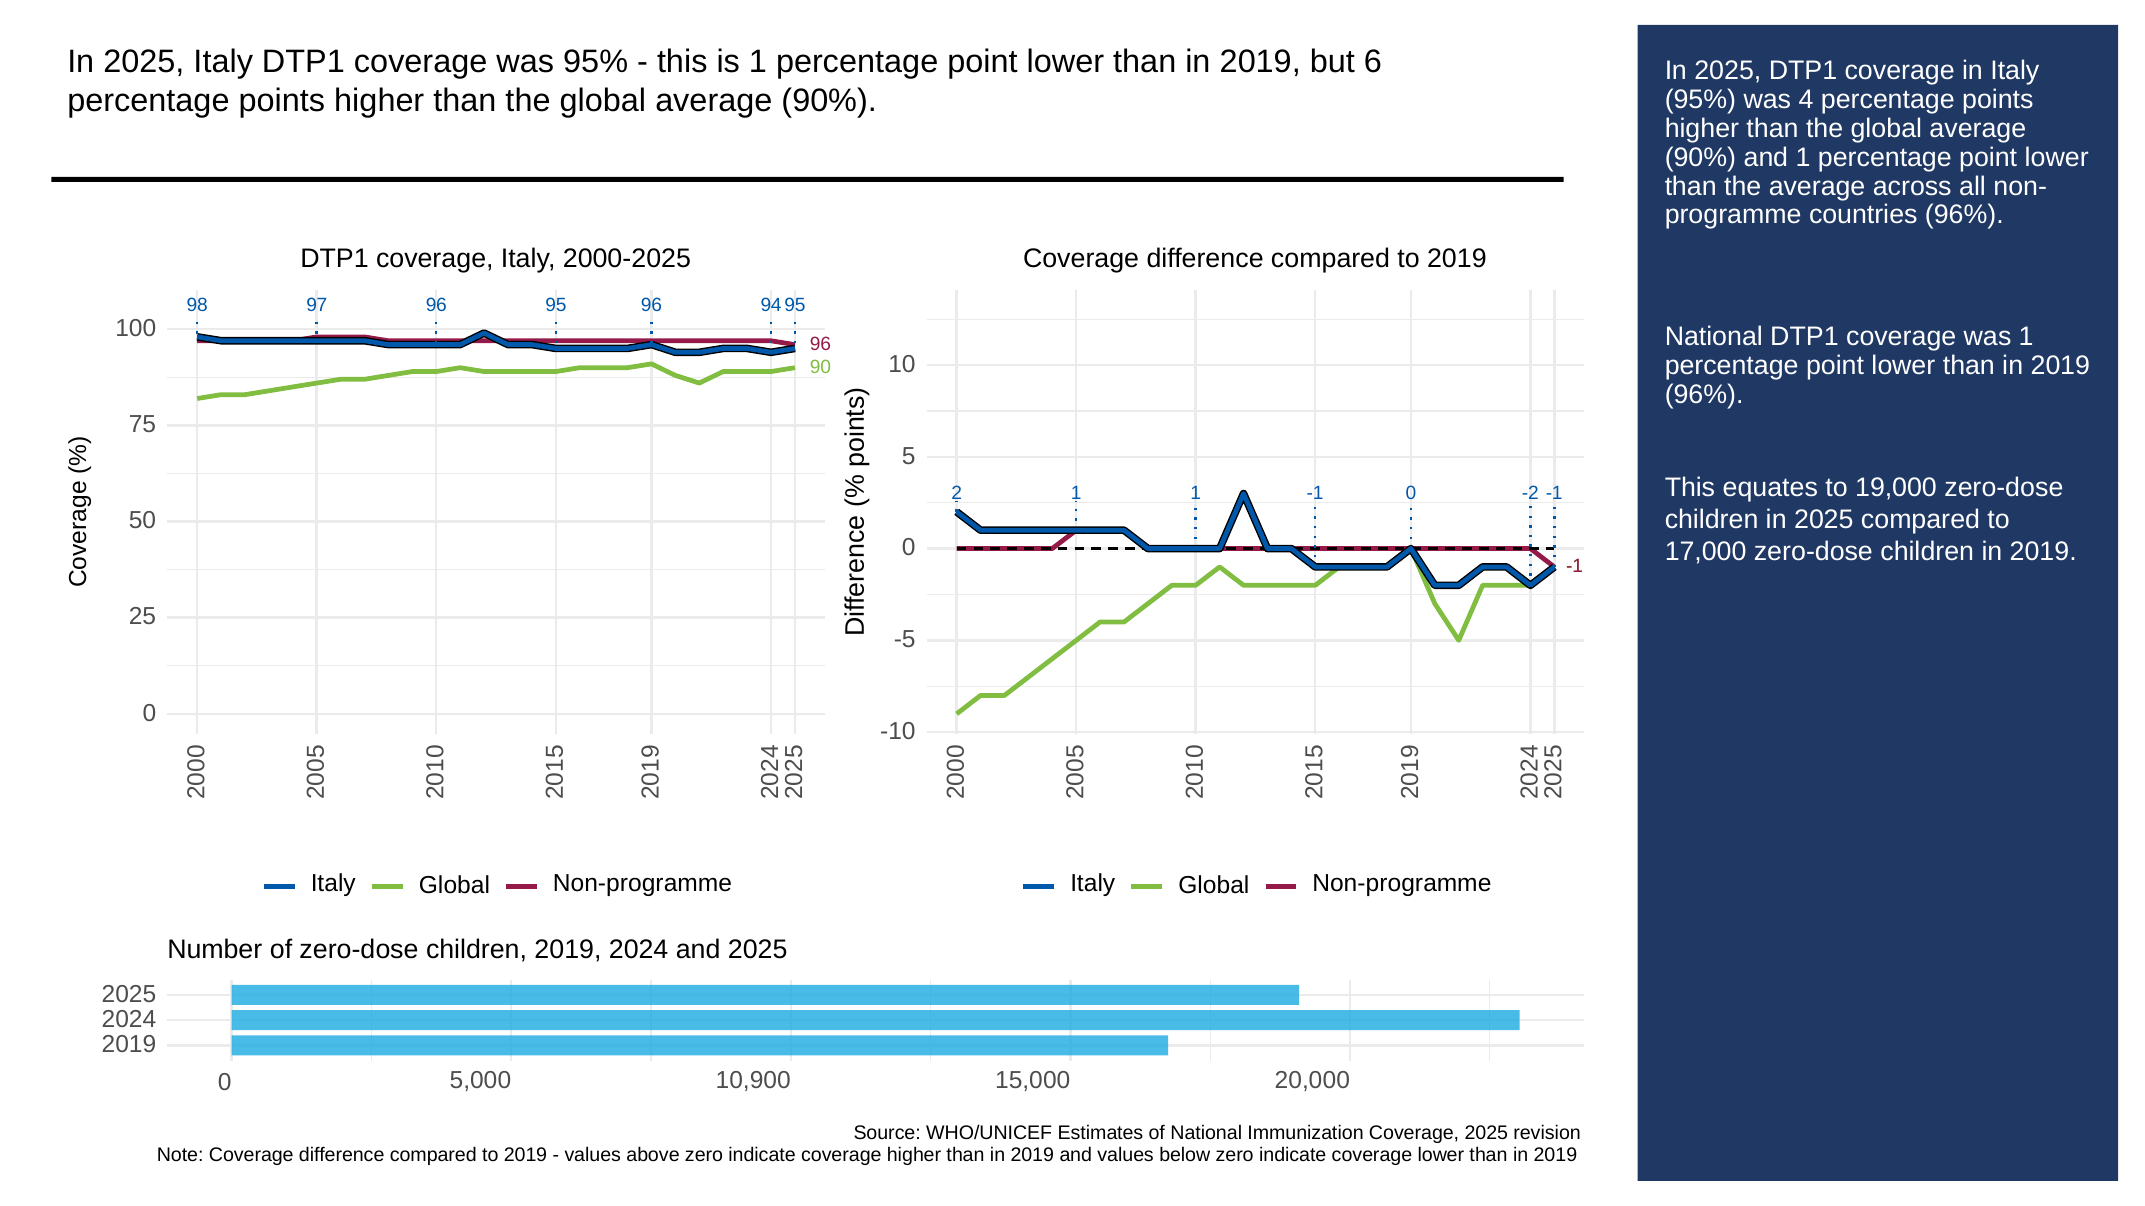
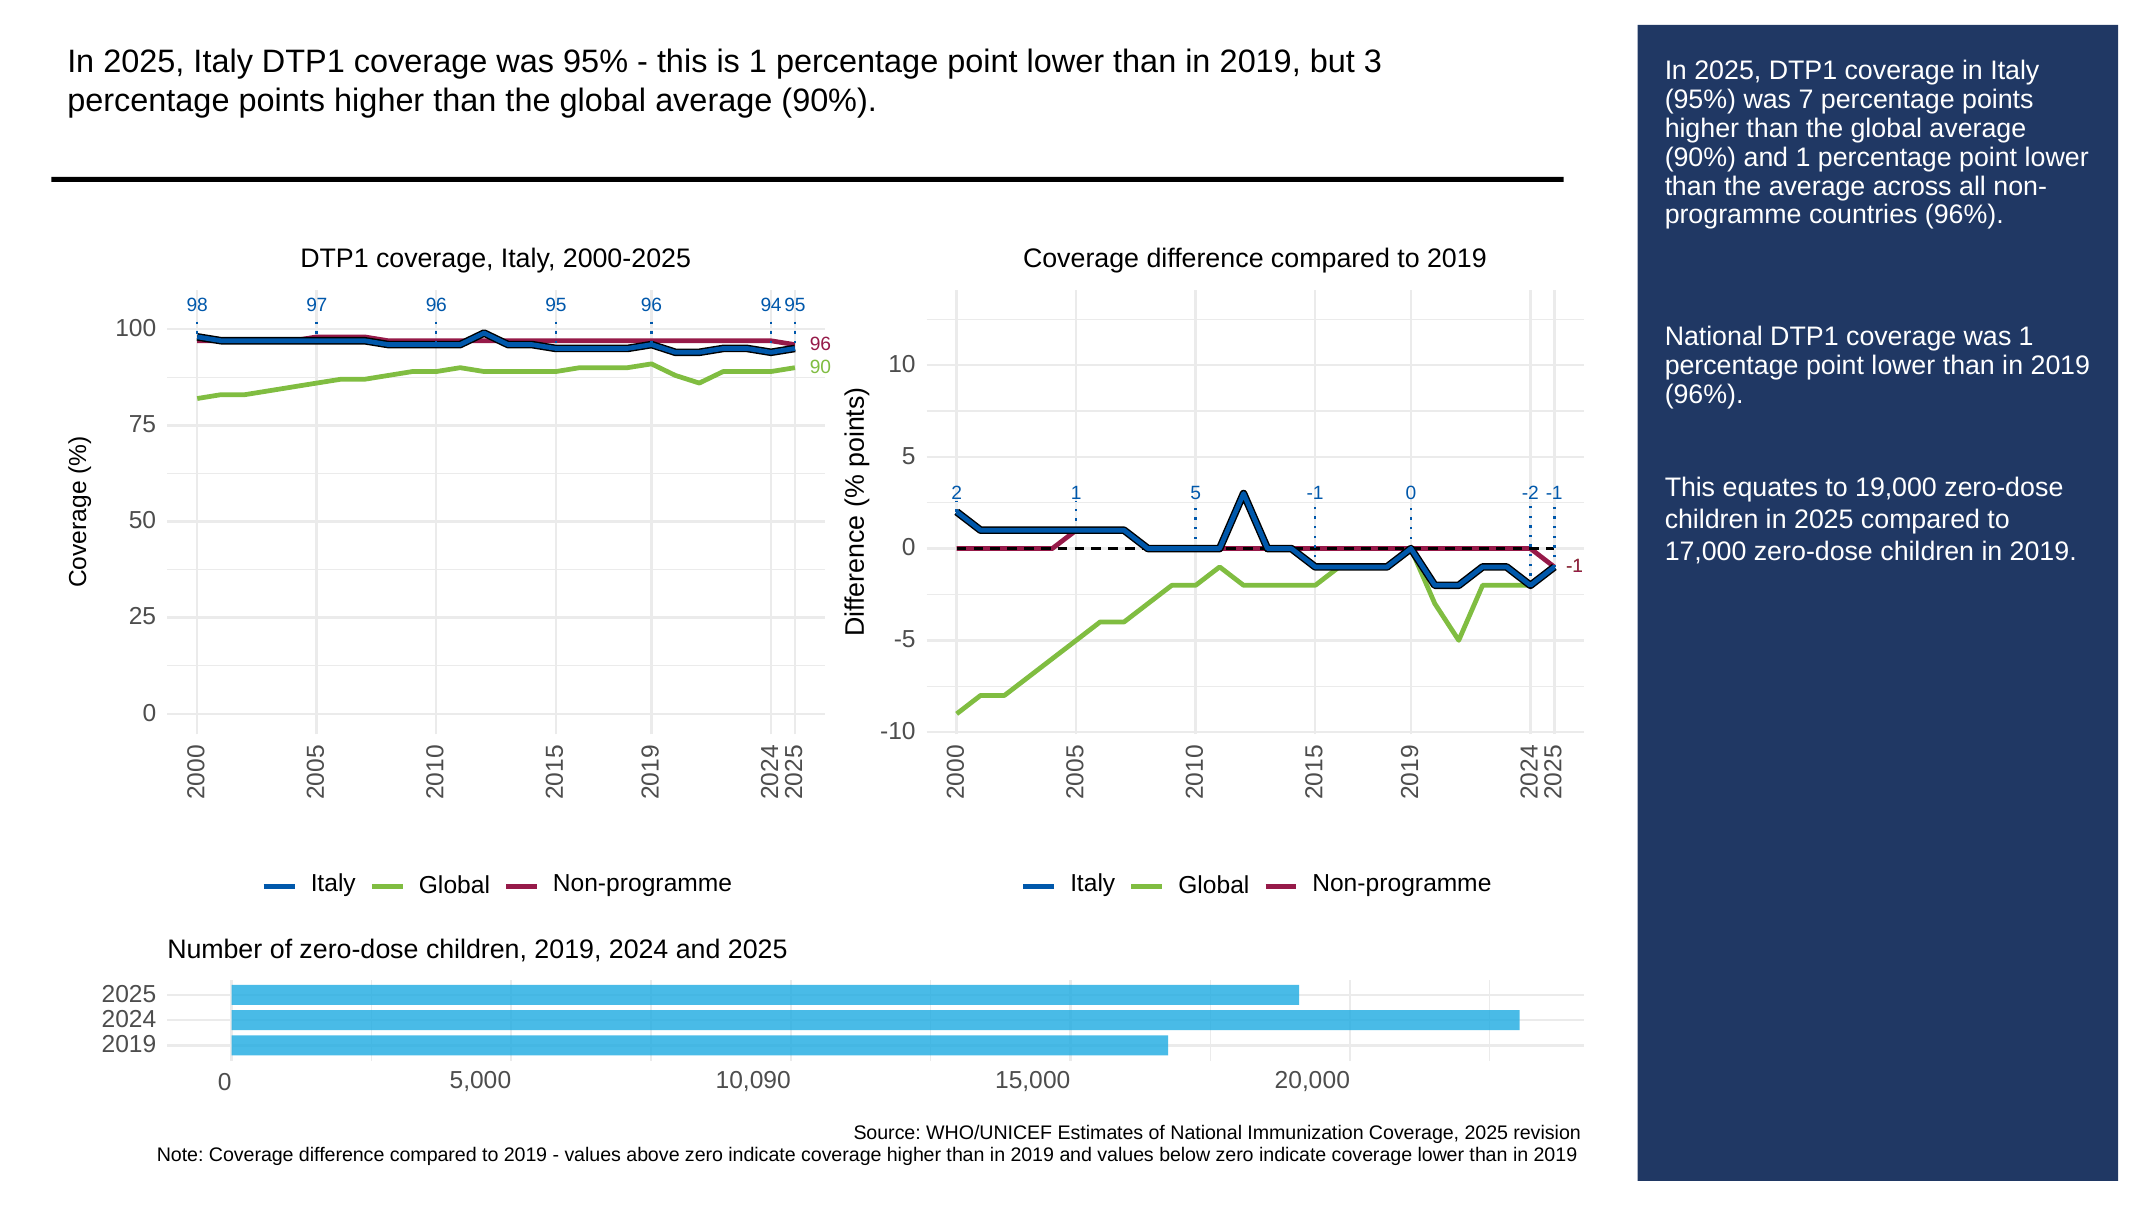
6: 6 -> 3
was 4: 4 -> 7
2 1 1: 1 -> 5
10,900: 10,900 -> 10,090
